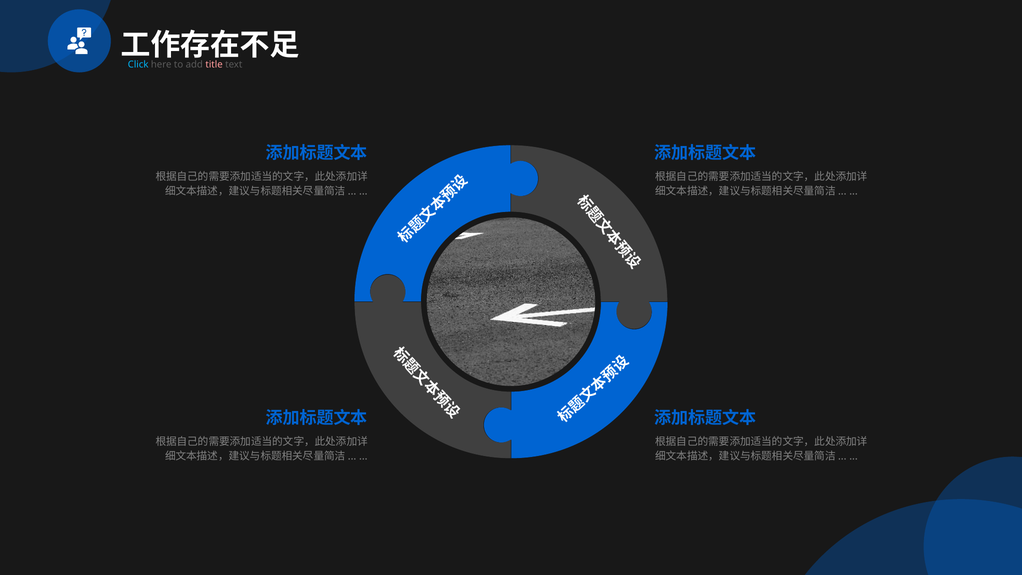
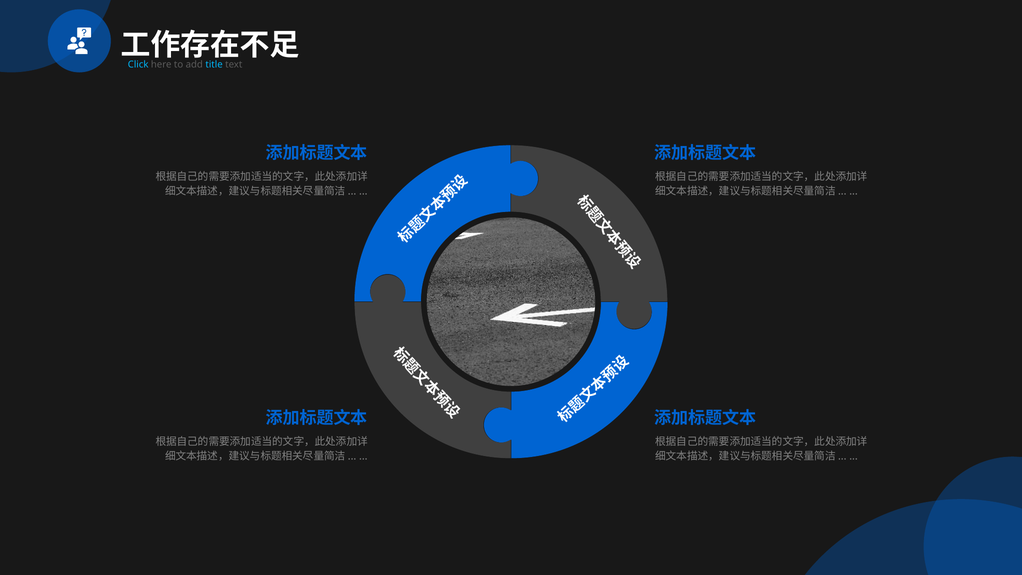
title colour: pink -> light blue
